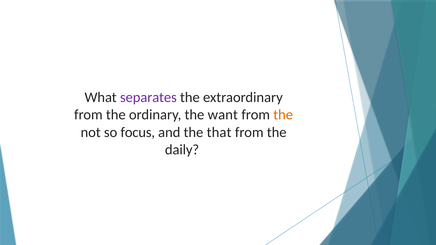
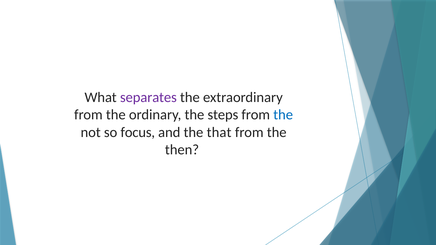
want: want -> steps
the at (283, 115) colour: orange -> blue
daily: daily -> then
